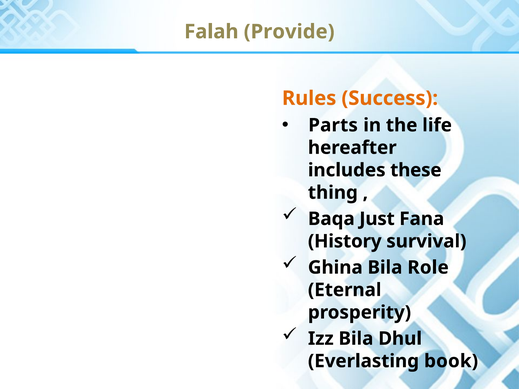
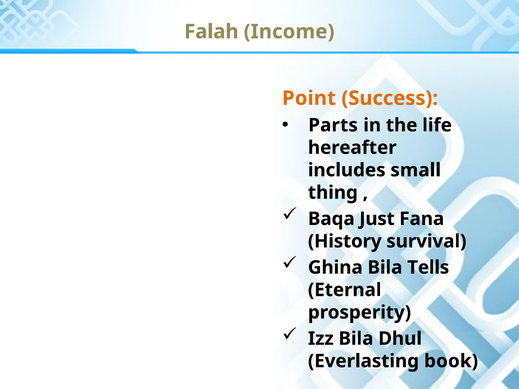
Provide: Provide -> Income
Rules: Rules -> Point
these: these -> small
Role: Role -> Tells
